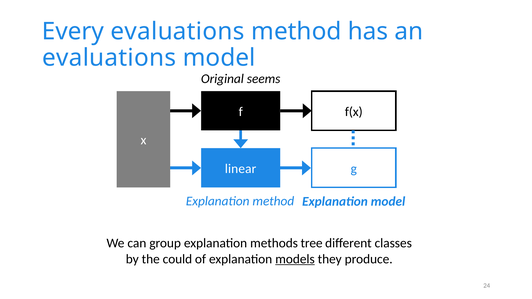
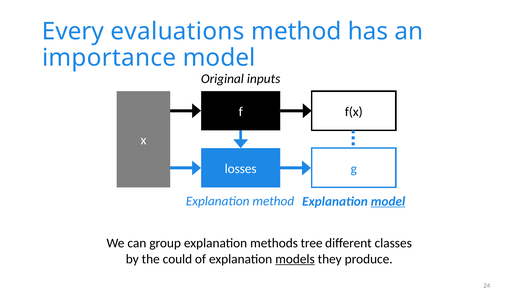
evaluations at (109, 58): evaluations -> importance
seems: seems -> inputs
linear: linear -> losses
model at (388, 201) underline: none -> present
